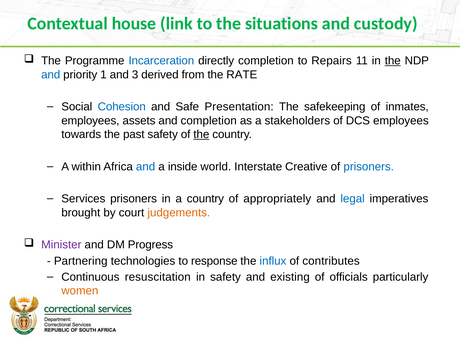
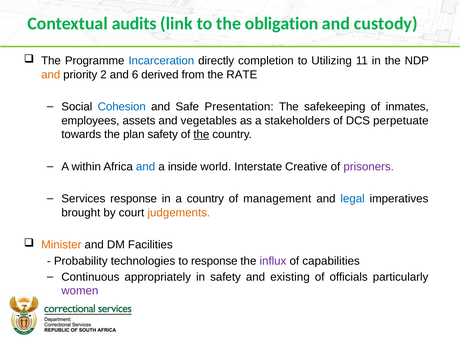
house: house -> audits
situations: situations -> obligation
Repairs: Repairs -> Utilizing
the at (393, 61) underline: present -> none
and at (51, 75) colour: blue -> orange
1: 1 -> 2
3: 3 -> 6
and completion: completion -> vegetables
DCS employees: employees -> perpetuate
past: past -> plan
prisoners at (369, 167) colour: blue -> purple
Services prisoners: prisoners -> response
appropriately: appropriately -> management
Minister colour: purple -> orange
Progress: Progress -> Facilities
Partnering: Partnering -> Probability
influx colour: blue -> purple
contributes: contributes -> capabilities
resuscitation: resuscitation -> appropriately
women colour: orange -> purple
